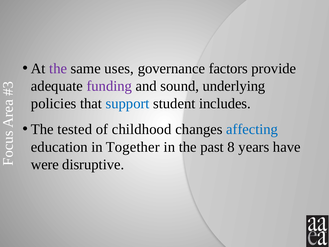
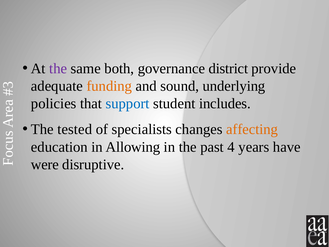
uses: uses -> both
factors: factors -> district
funding colour: purple -> orange
childhood: childhood -> specialists
affecting colour: blue -> orange
Together: Together -> Allowing
8: 8 -> 4
